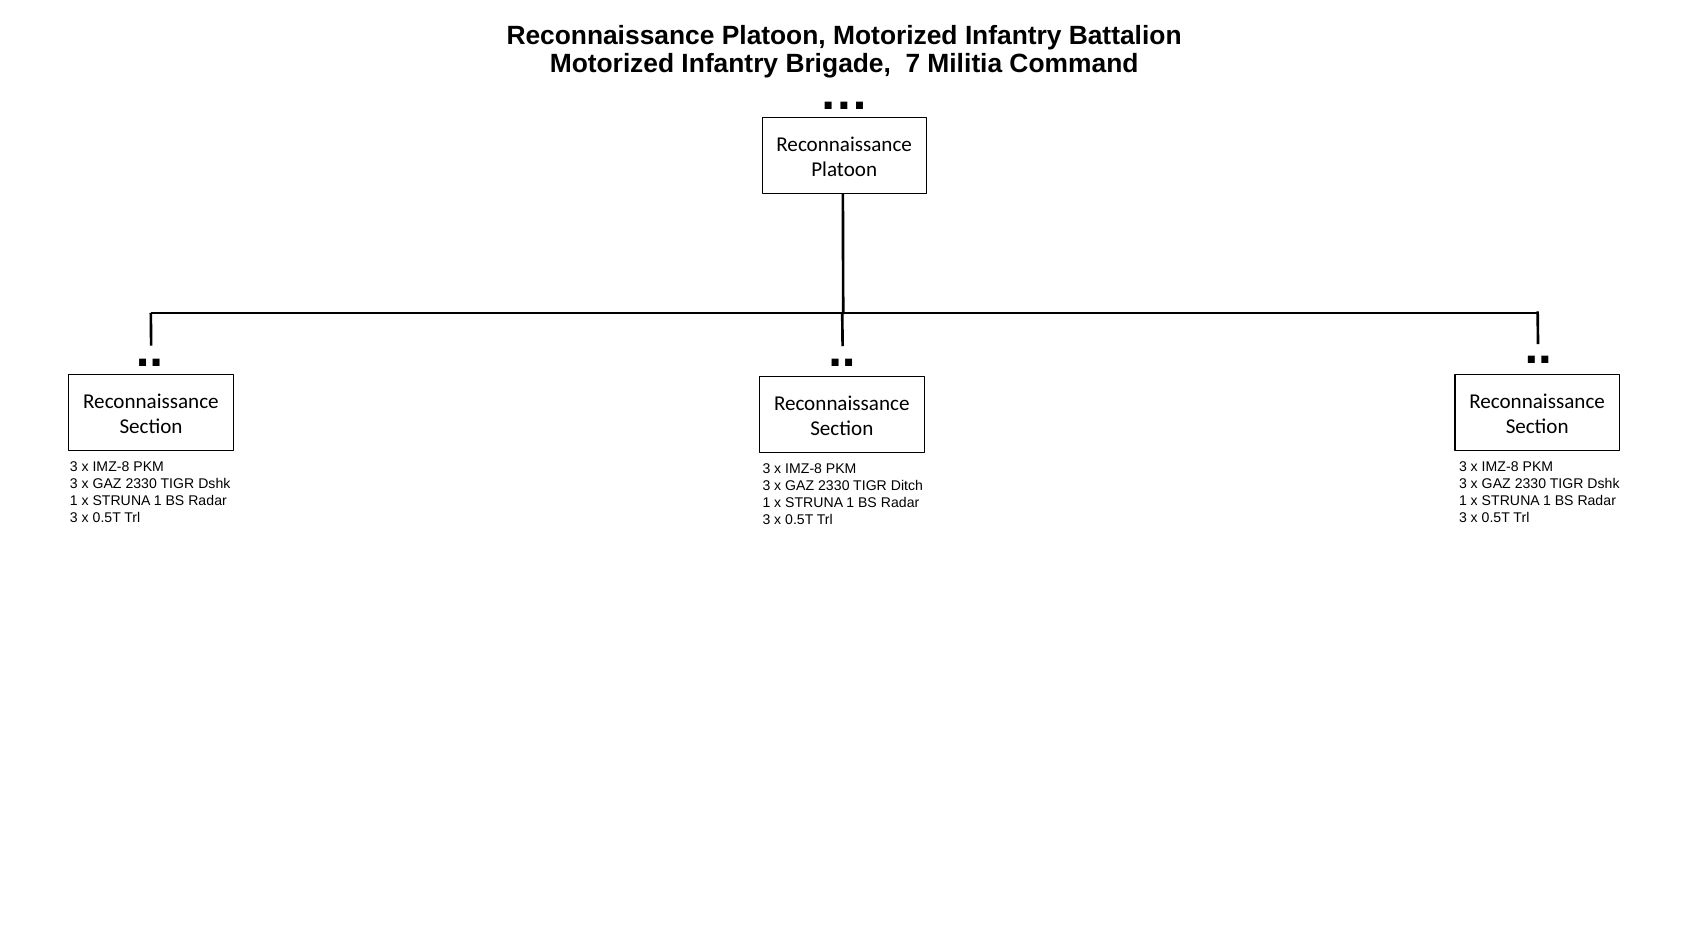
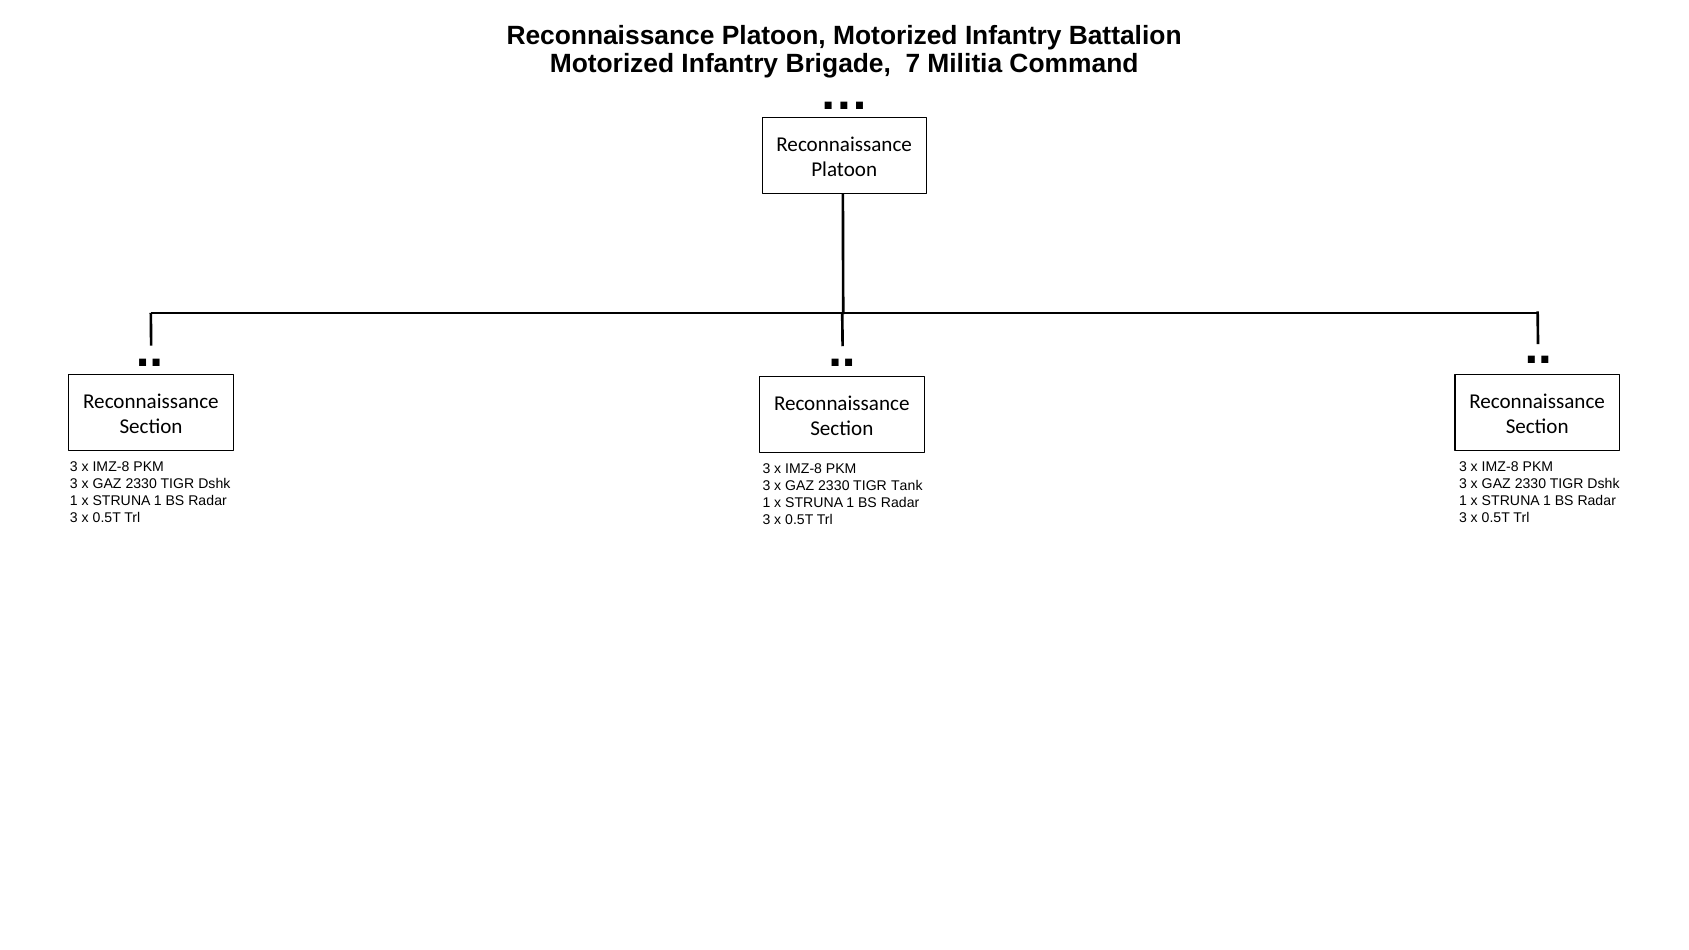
Ditch: Ditch -> Tank
